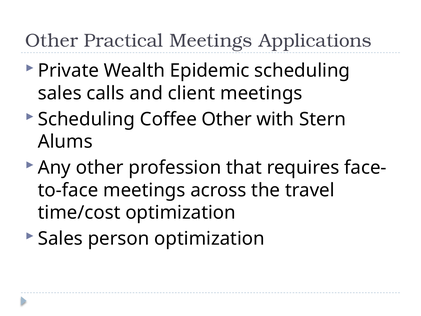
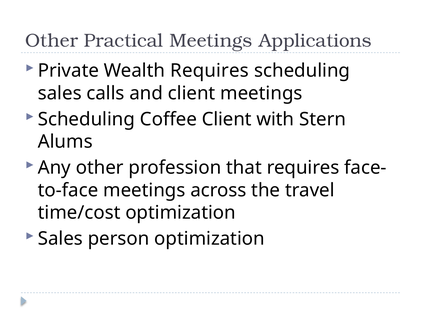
Wealth Epidemic: Epidemic -> Requires
Coffee Other: Other -> Client
